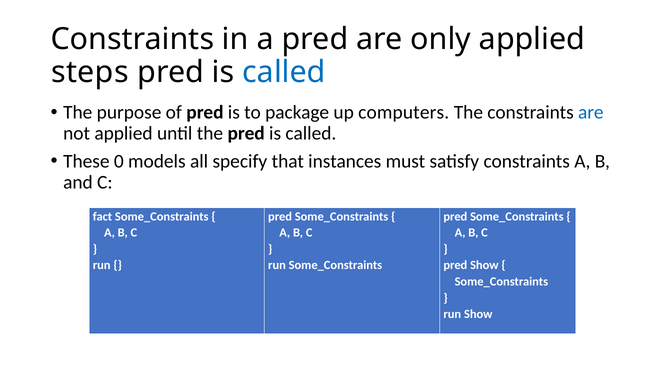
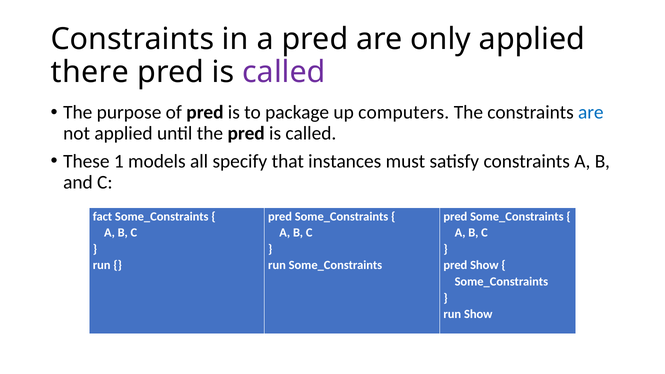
steps: steps -> there
called at (284, 72) colour: blue -> purple
0: 0 -> 1
